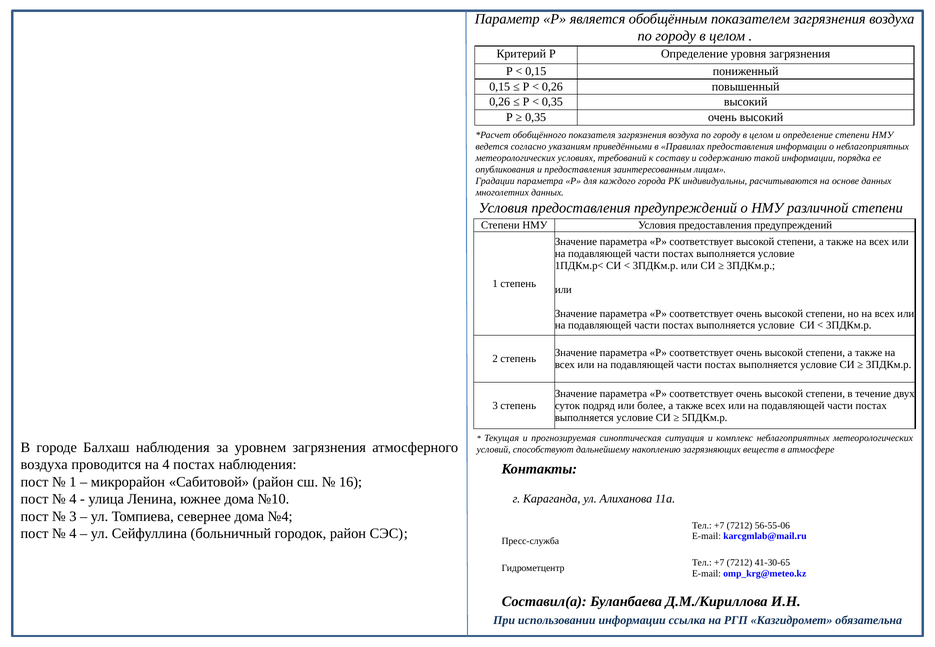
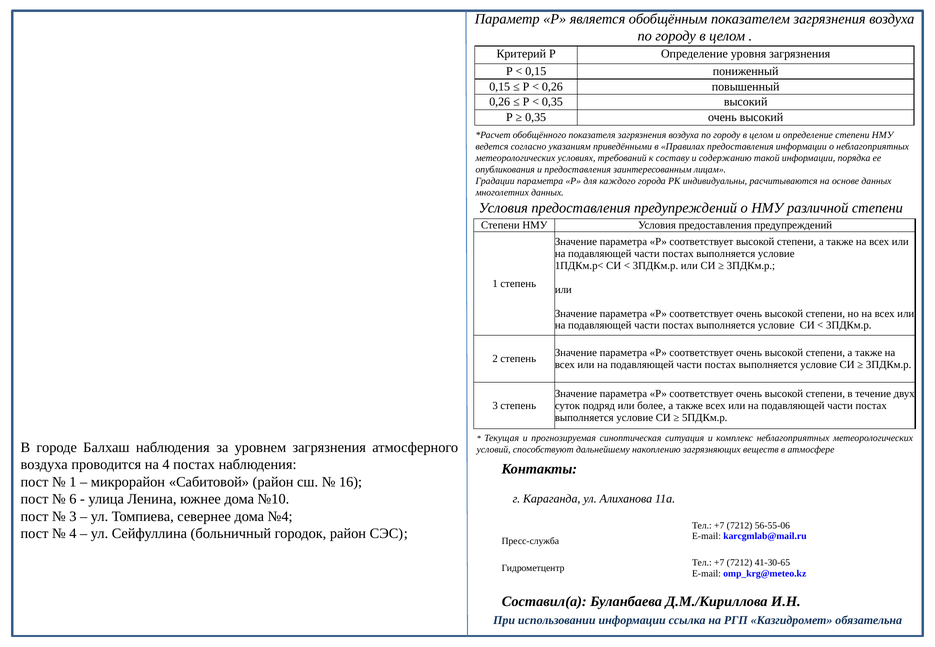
4 at (73, 499): 4 -> 6
